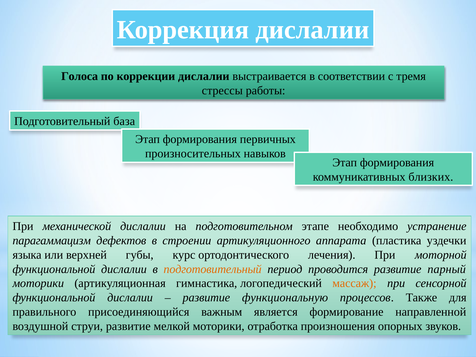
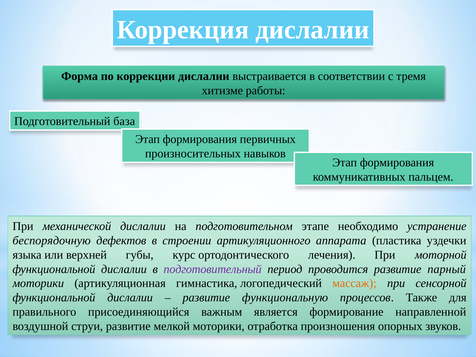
Голоса: Голоса -> Форма
стрессы: стрессы -> хитизме
близких: близких -> пальцем
парагаммацизм: парагаммацизм -> беспорядочную
подготовительный at (213, 269) colour: orange -> purple
